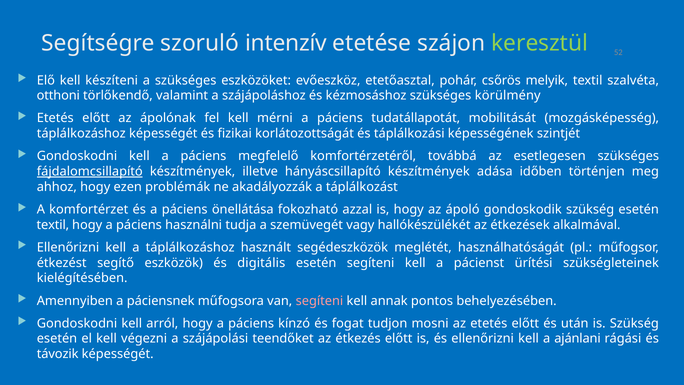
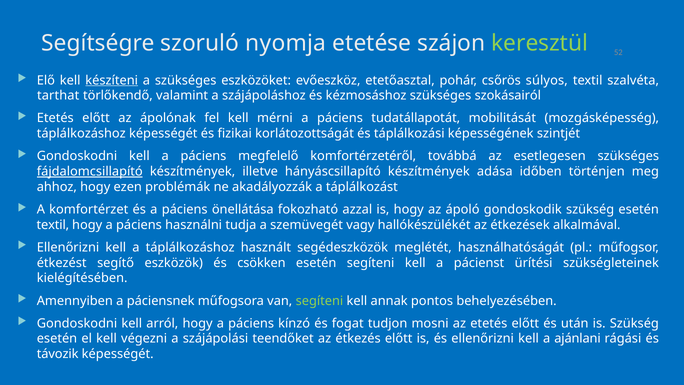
intenzív: intenzív -> nyomja
készíteni underline: none -> present
melyik: melyik -> súlyos
otthoni: otthoni -> tarthat
körülmény: körülmény -> szokásairól
digitális: digitális -> csökken
segíteni at (319, 301) colour: pink -> light green
